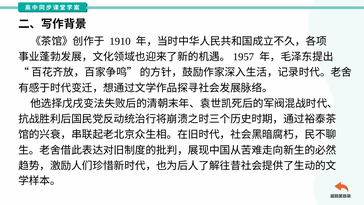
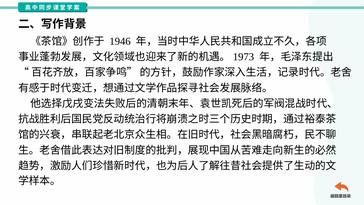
1910: 1910 -> 1946
1957: 1957 -> 1973
